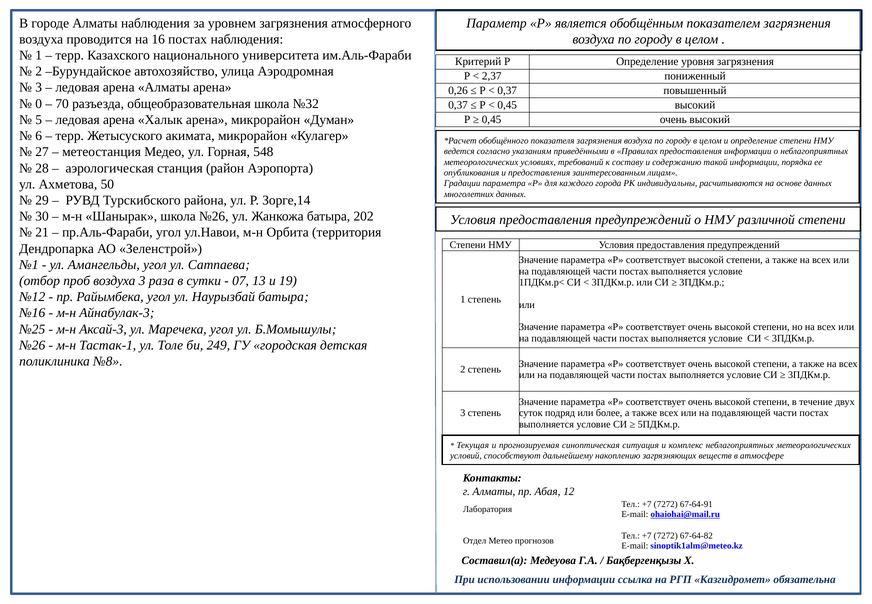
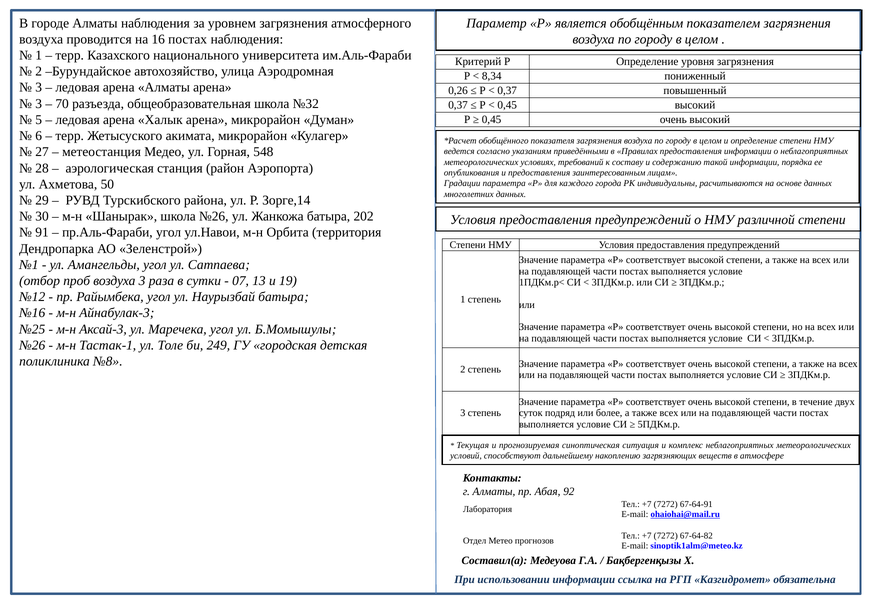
2,37: 2,37 -> 8,34
0 at (39, 104): 0 -> 3
21: 21 -> 91
12: 12 -> 92
